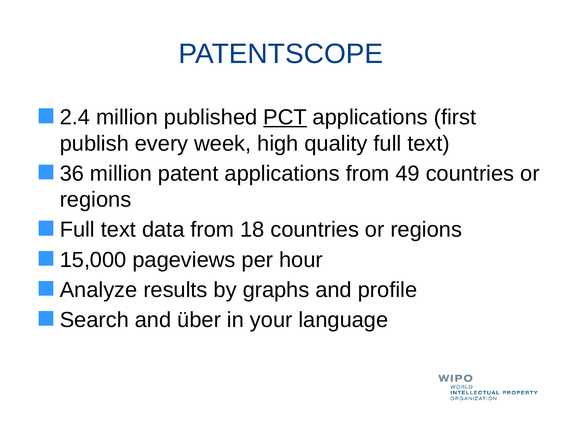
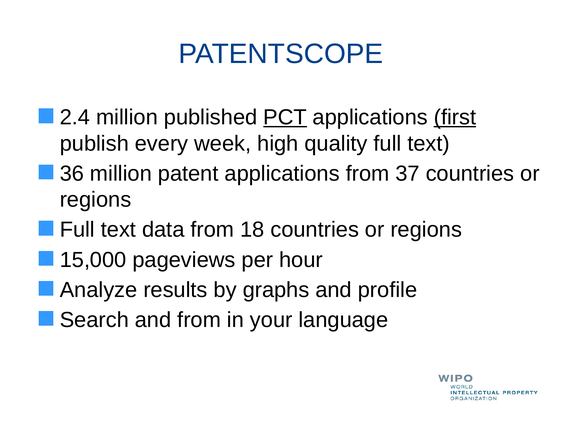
first underline: none -> present
49: 49 -> 37
and über: über -> from
